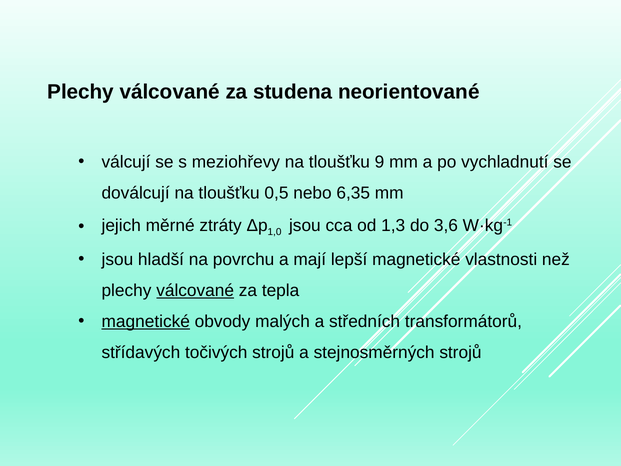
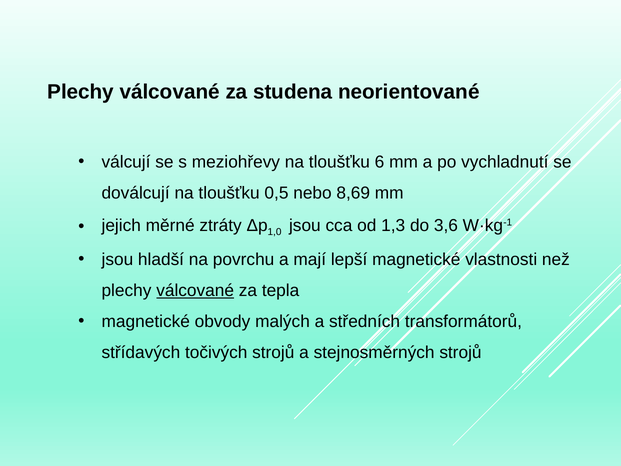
9: 9 -> 6
6,35: 6,35 -> 8,69
magnetické at (146, 321) underline: present -> none
